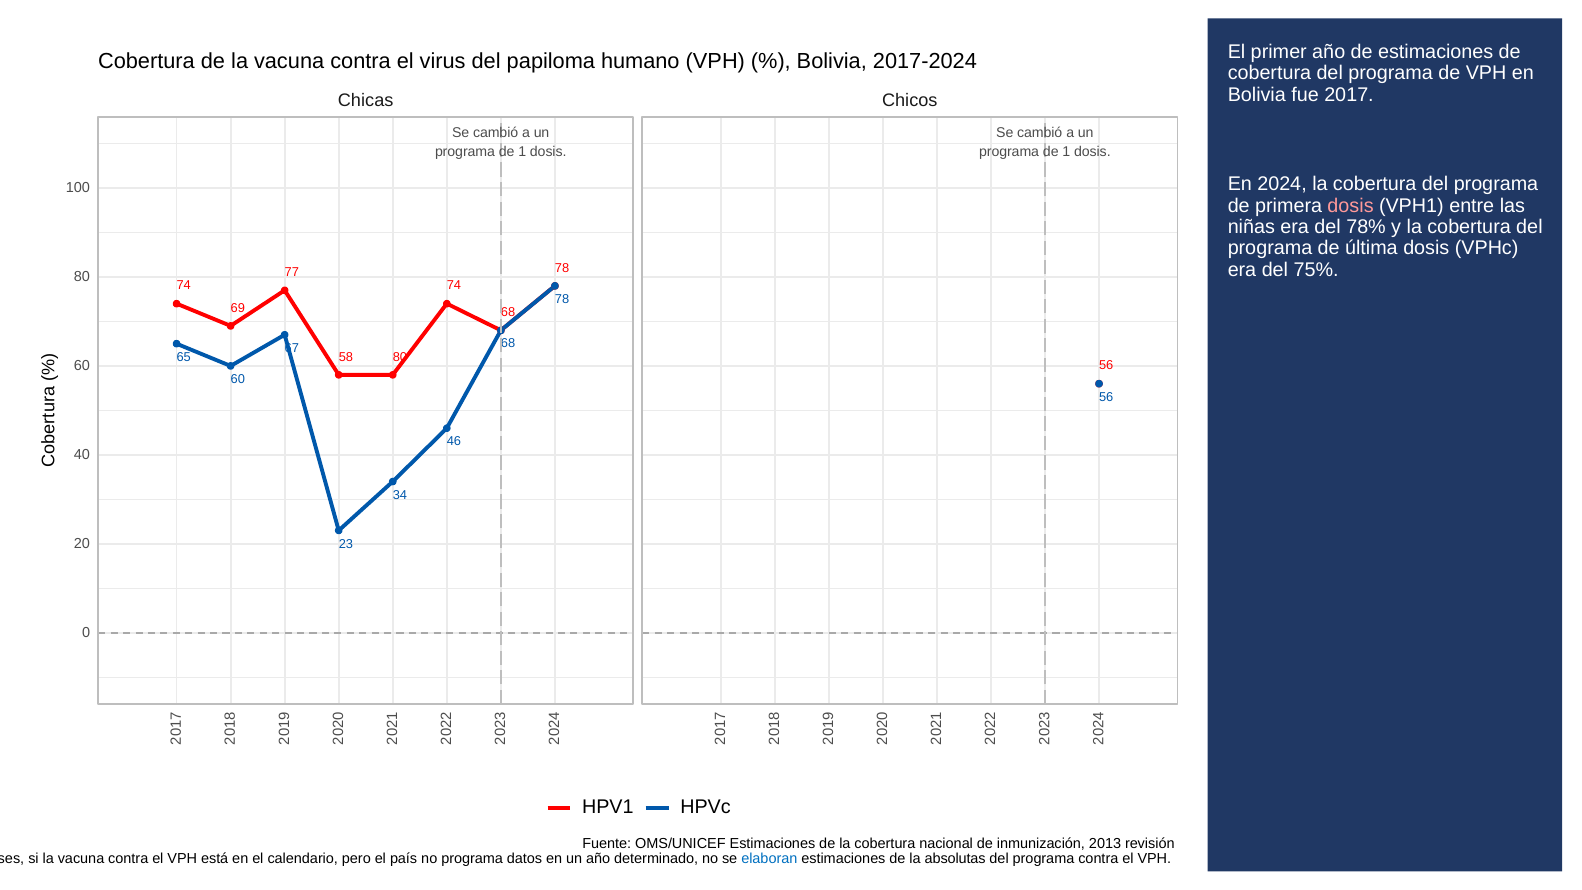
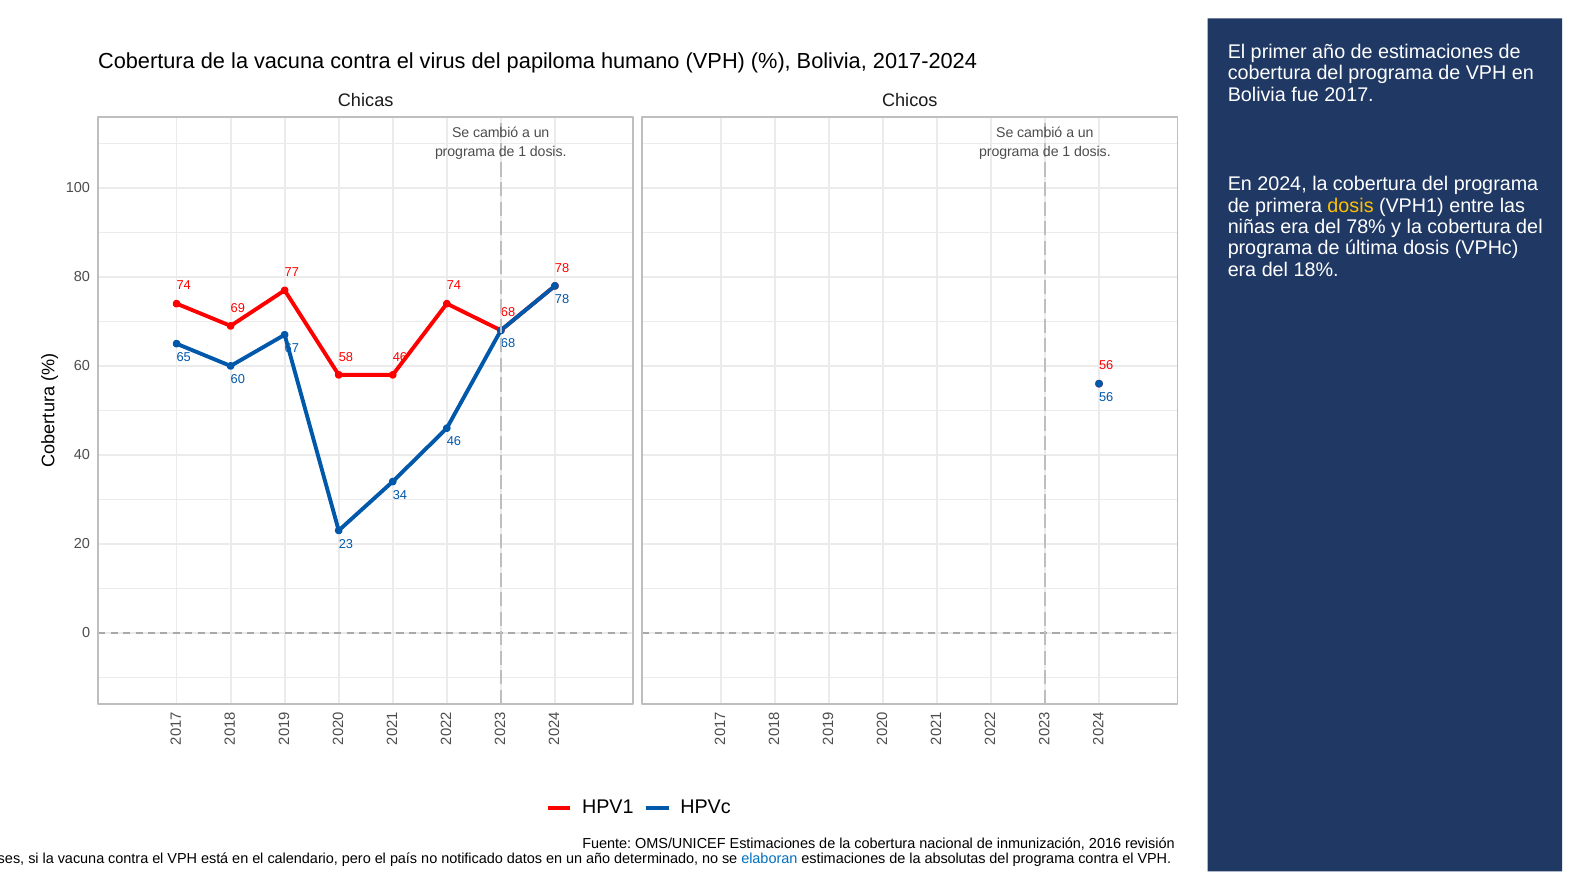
dosis at (1351, 205) colour: pink -> yellow
75%: 75% -> 18%
58 80: 80 -> 46
2013: 2013 -> 2016
no programa: programa -> notificado
